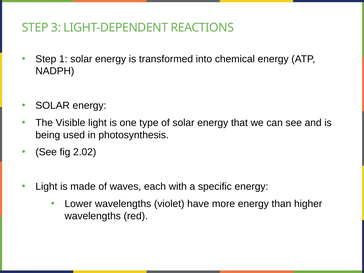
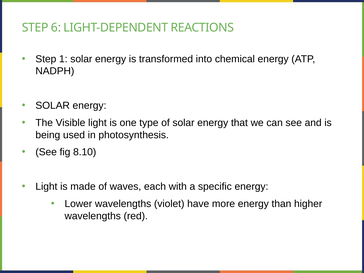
3: 3 -> 6
2.02: 2.02 -> 8.10
